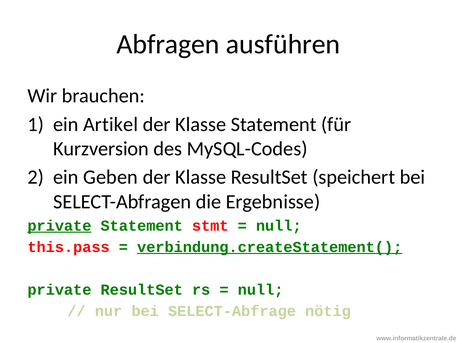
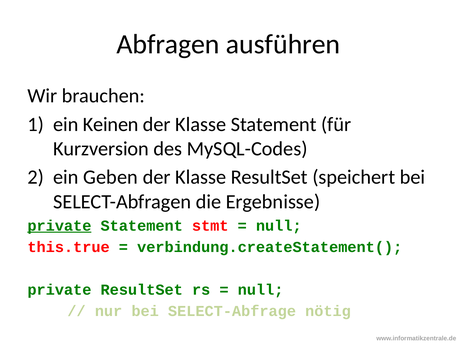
Artikel: Artikel -> Keinen
this.pass: this.pass -> this.true
verbindung.createStatement( underline: present -> none
